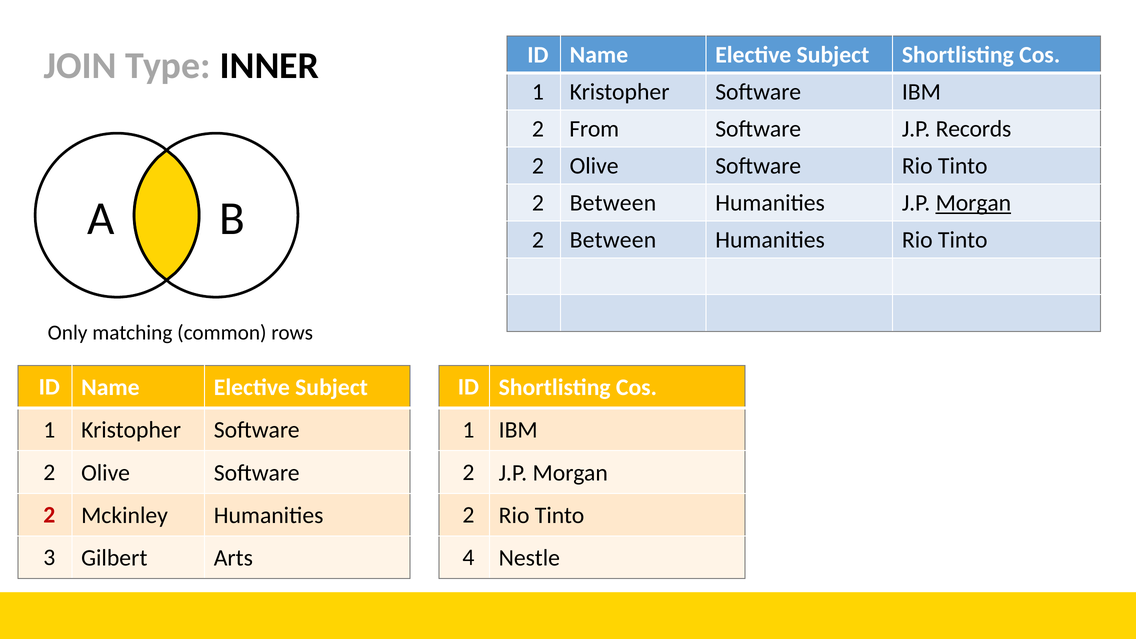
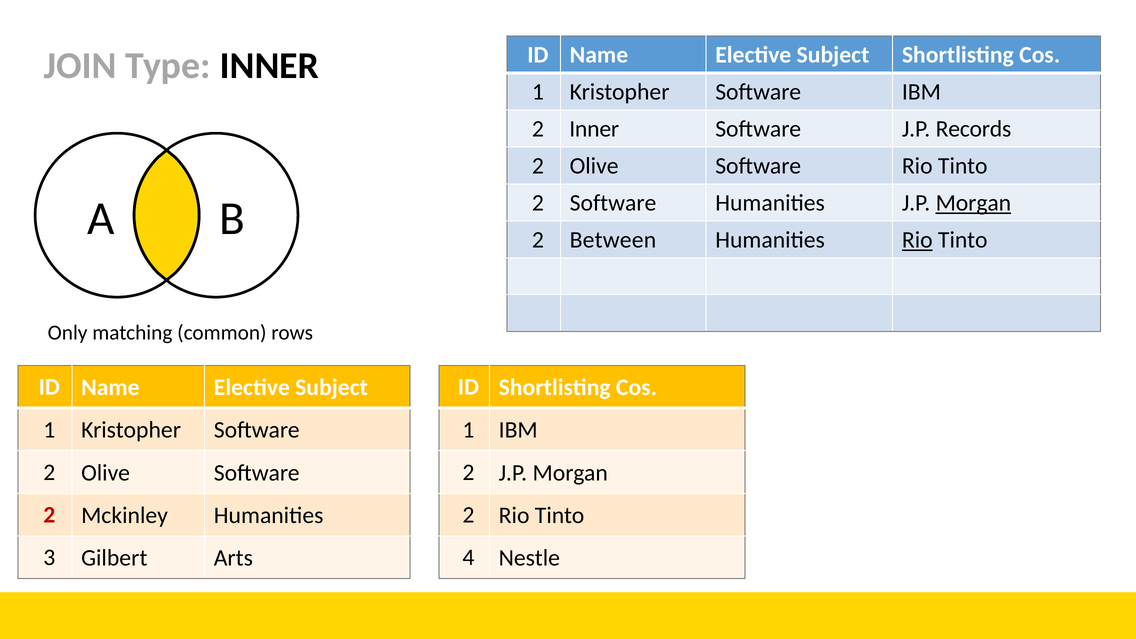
2 From: From -> Inner
Between at (613, 203): Between -> Software
Rio at (917, 240) underline: none -> present
